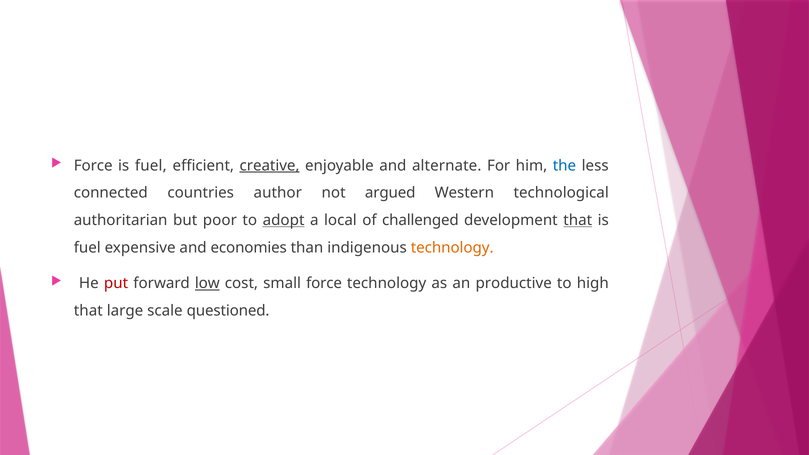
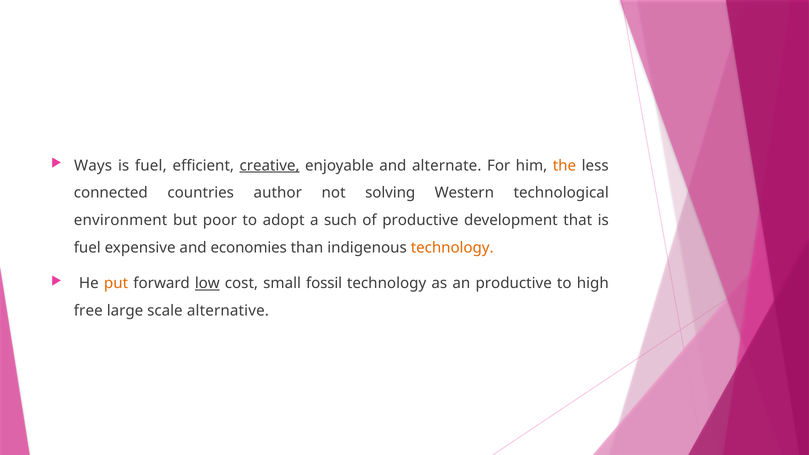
Force at (93, 166): Force -> Ways
the colour: blue -> orange
argued: argued -> solving
authoritarian: authoritarian -> environment
adopt underline: present -> none
local: local -> such
of challenged: challenged -> productive
that at (578, 220) underline: present -> none
put colour: red -> orange
small force: force -> fossil
that at (88, 311): that -> free
questioned: questioned -> alternative
